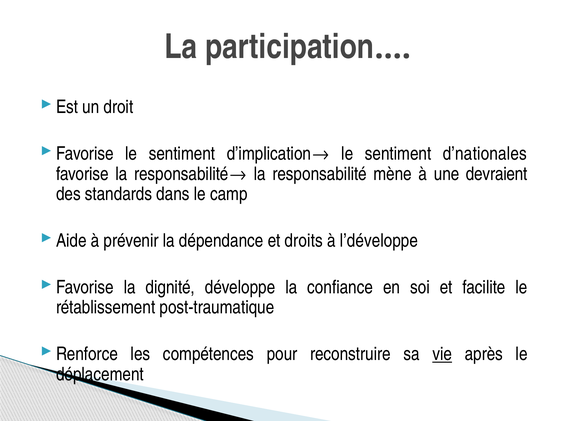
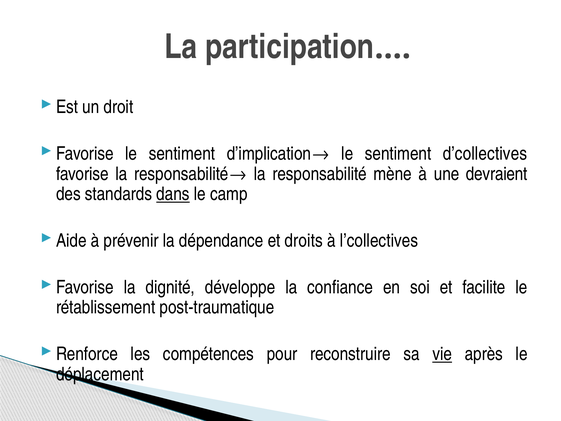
d’nationales: d’nationales -> d’collectives
dans underline: none -> present
l’développe: l’développe -> l’collectives
